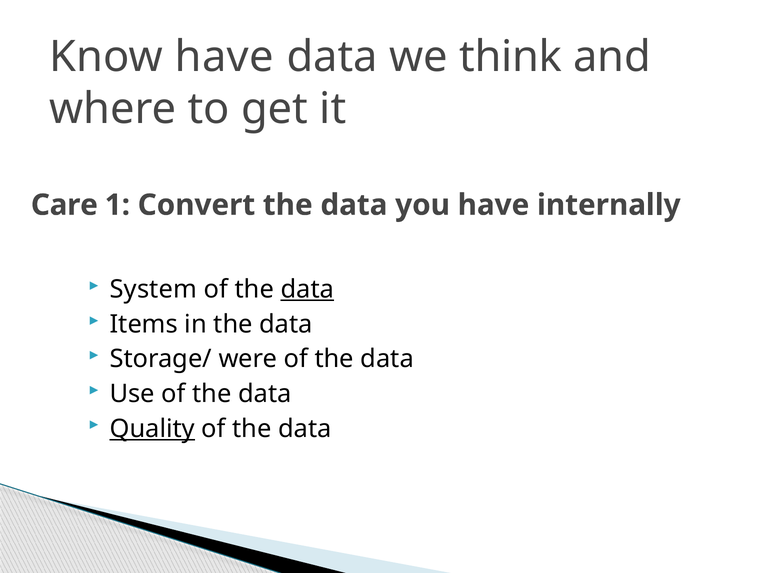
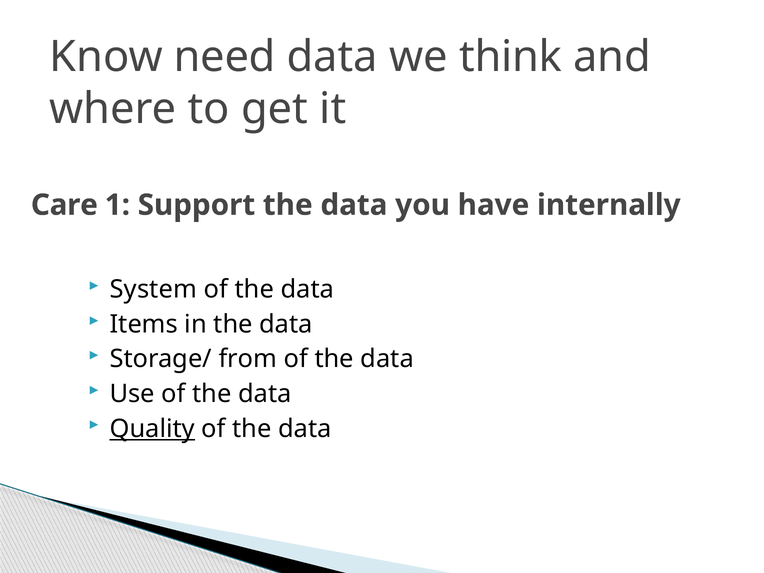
Know have: have -> need
Convert: Convert -> Support
data at (307, 289) underline: present -> none
were: were -> from
